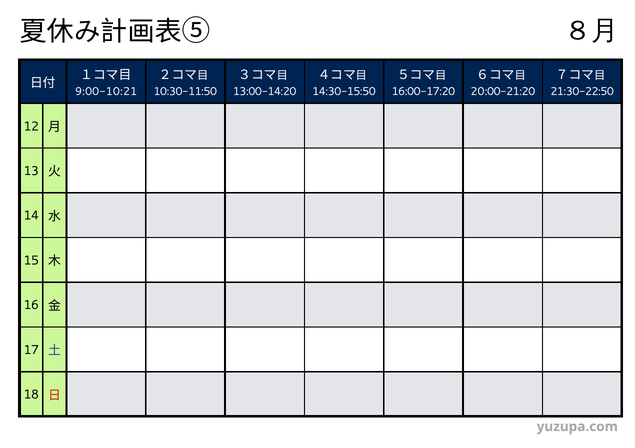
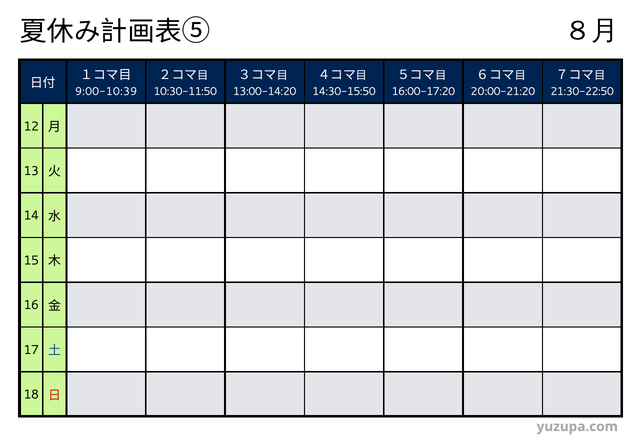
9:00-10:21: 9:00-10:21 -> 9:00-10:39
